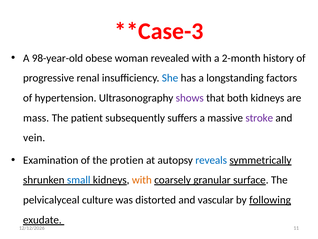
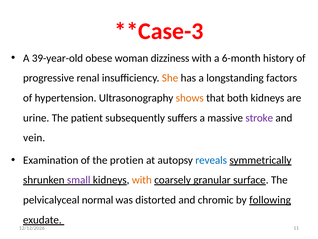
98-year-old: 98-year-old -> 39-year-old
revealed: revealed -> dizziness
2-month: 2-month -> 6-month
She colour: blue -> orange
shows colour: purple -> orange
mass: mass -> urine
small colour: blue -> purple
culture: culture -> normal
vascular: vascular -> chromic
